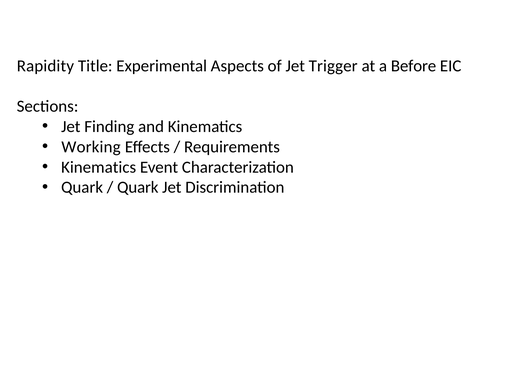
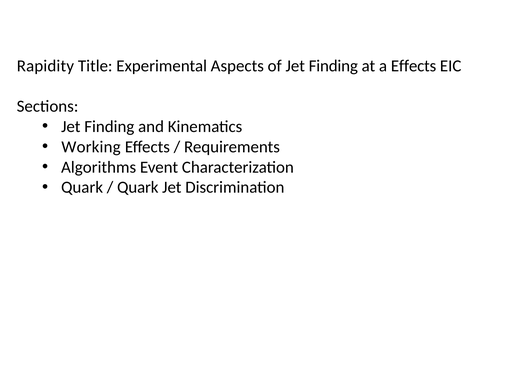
of Jet Trigger: Trigger -> Finding
a Before: Before -> Effects
Kinematics at (99, 167): Kinematics -> Algorithms
